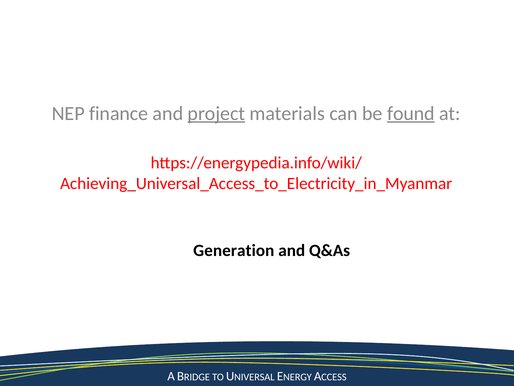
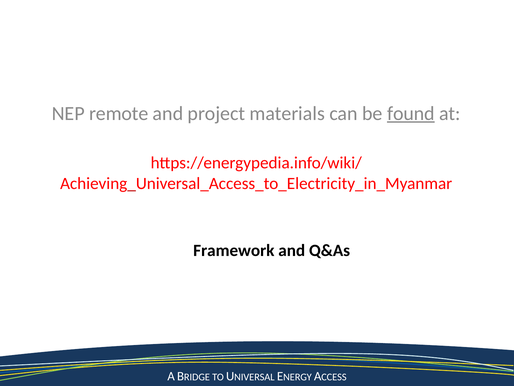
finance: finance -> remote
project underline: present -> none
Generation: Generation -> Framework
